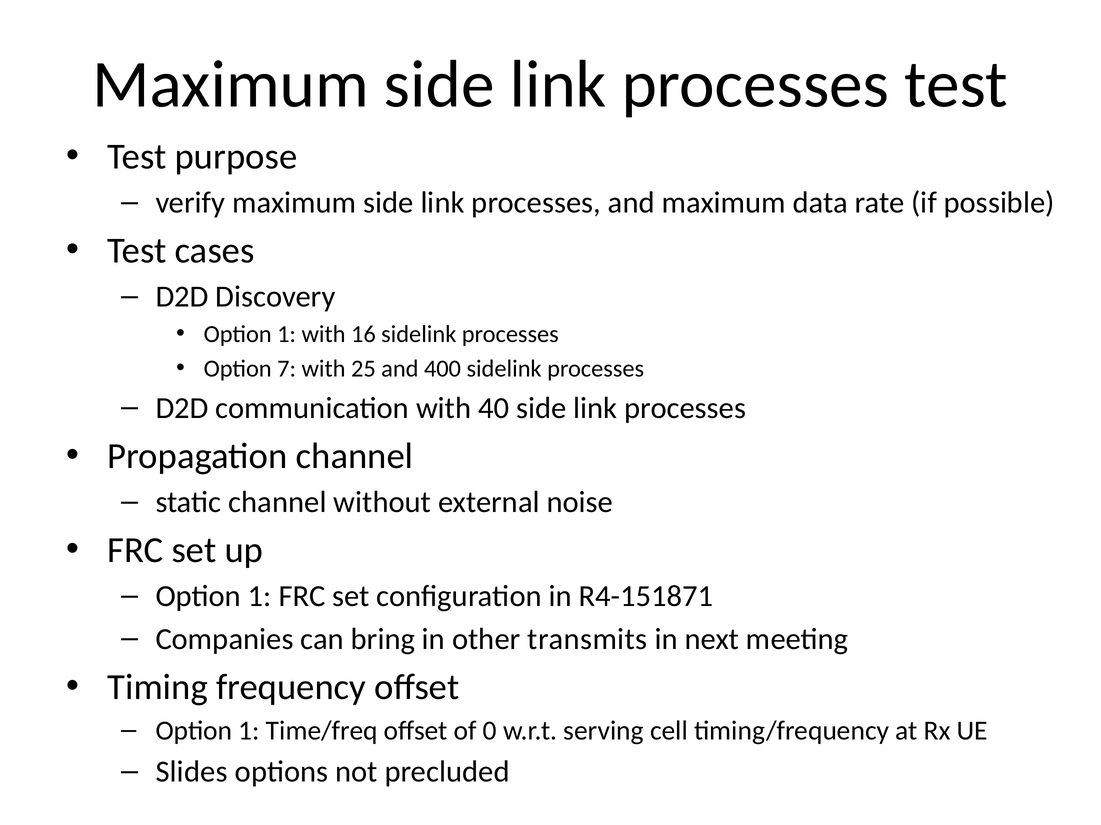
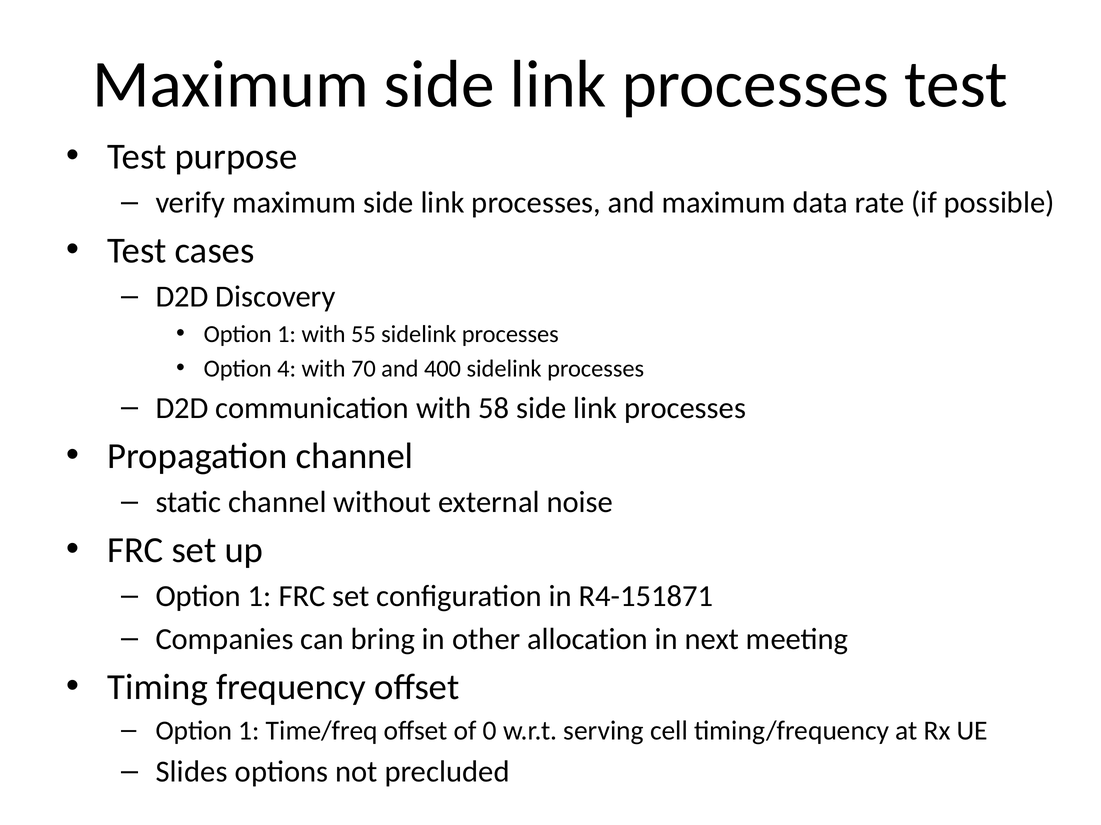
16: 16 -> 55
7: 7 -> 4
25: 25 -> 70
40: 40 -> 58
transmits: transmits -> allocation
